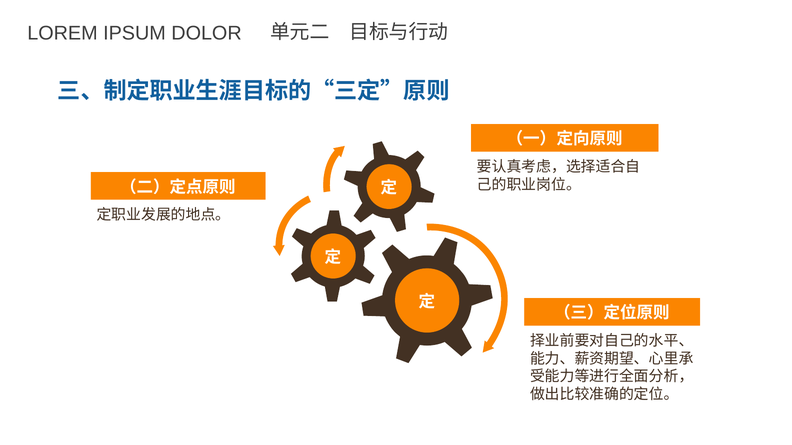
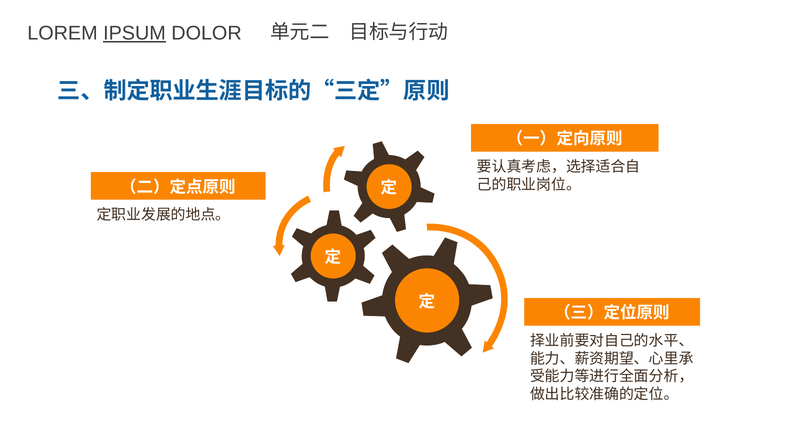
IPSUM underline: none -> present
